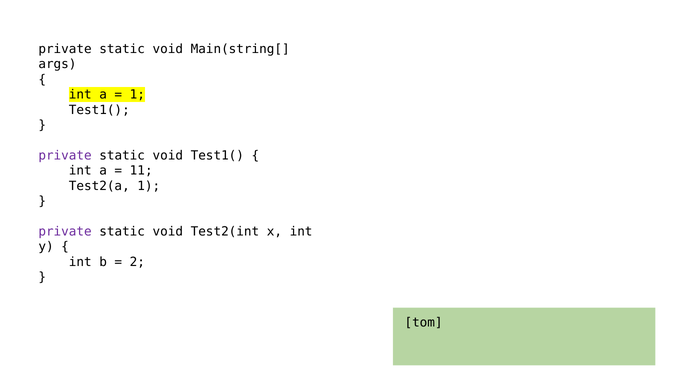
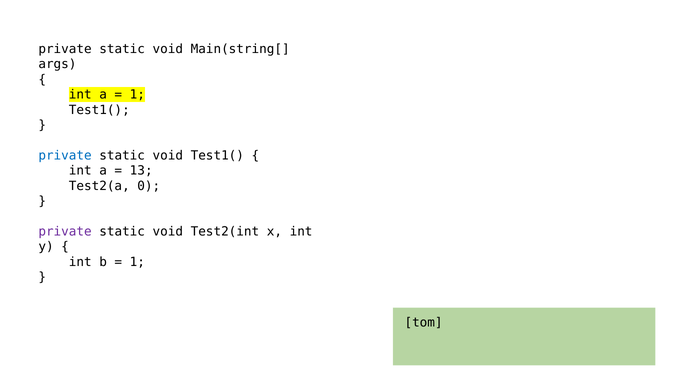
private at (65, 155) colour: purple -> blue
11: 11 -> 13
Test2(a 1: 1 -> 0
2 at (137, 262): 2 -> 1
